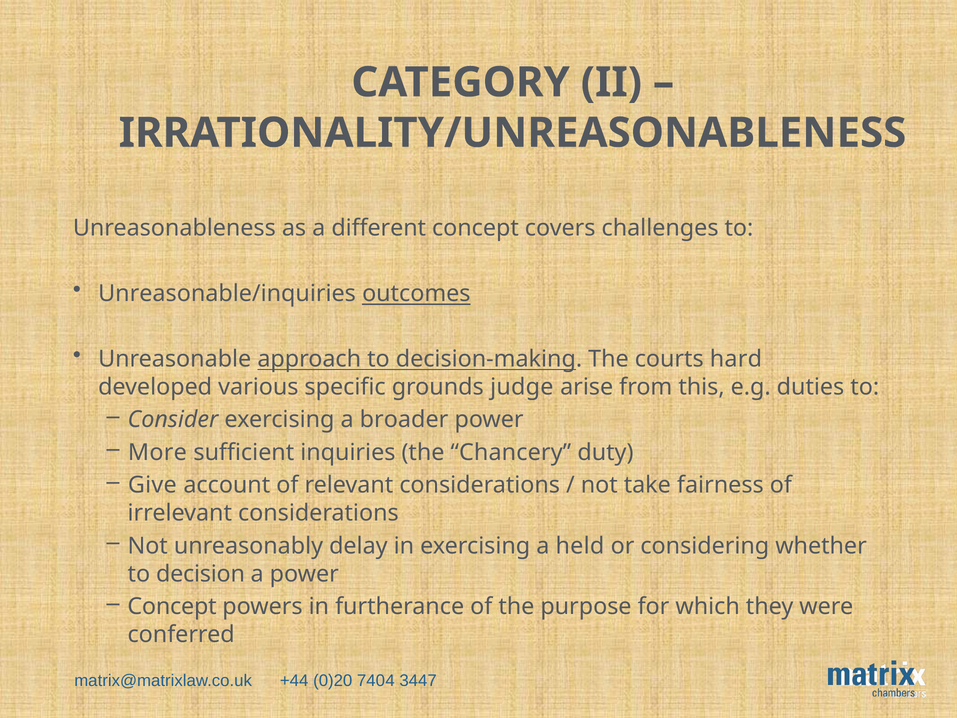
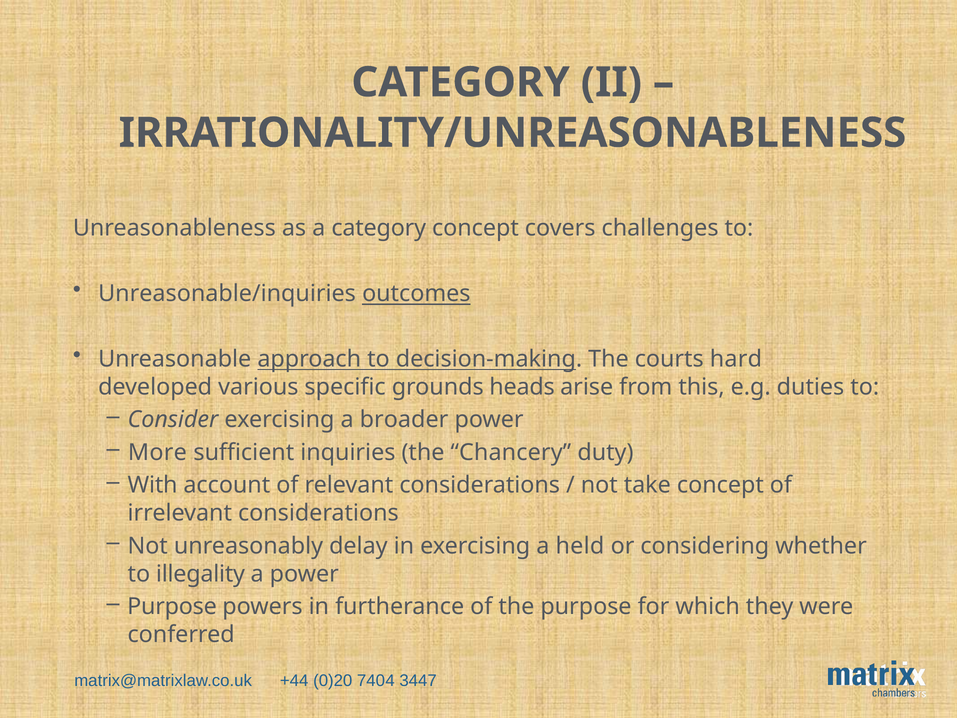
a different: different -> category
judge: judge -> heads
Give: Give -> With
take fairness: fairness -> concept
decision: decision -> illegality
Concept at (172, 606): Concept -> Purpose
